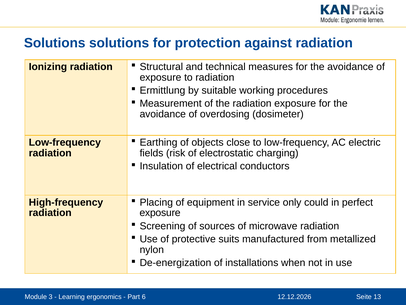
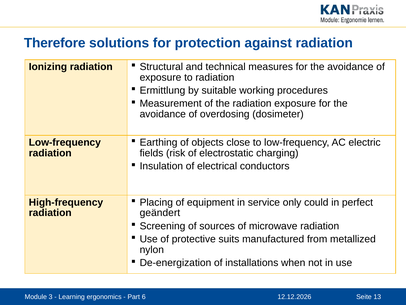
Solutions at (55, 43): Solutions -> Therefore
exposure at (160, 213): exposure -> geändert
